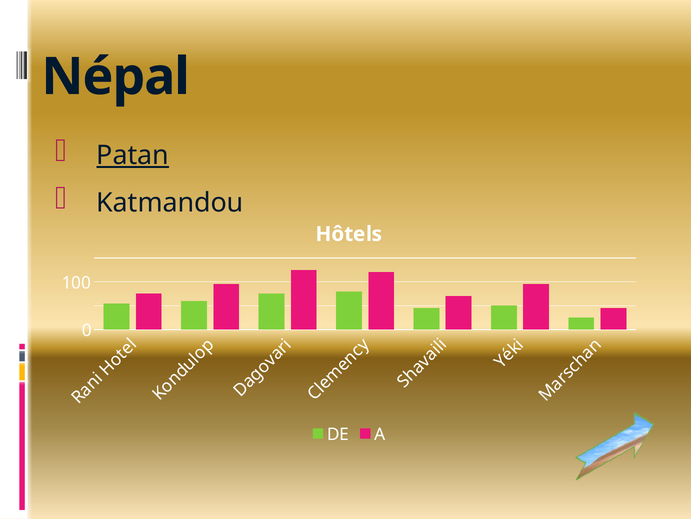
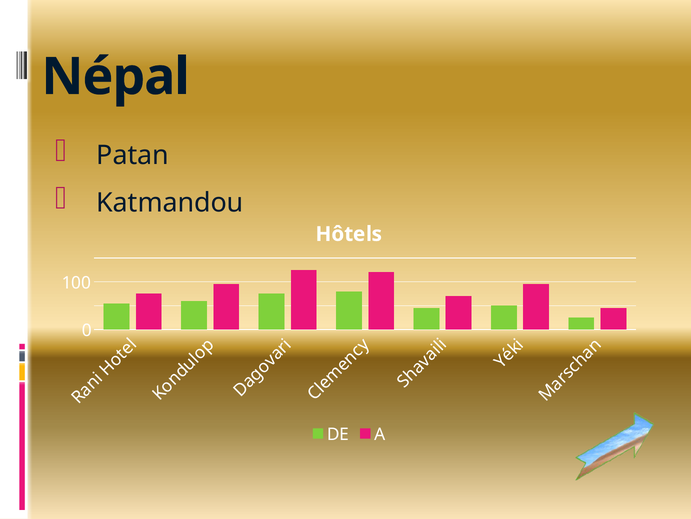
Patan underline: present -> none
